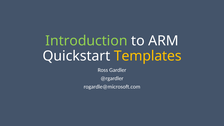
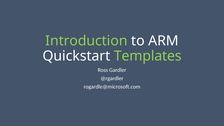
Templates colour: yellow -> light green
